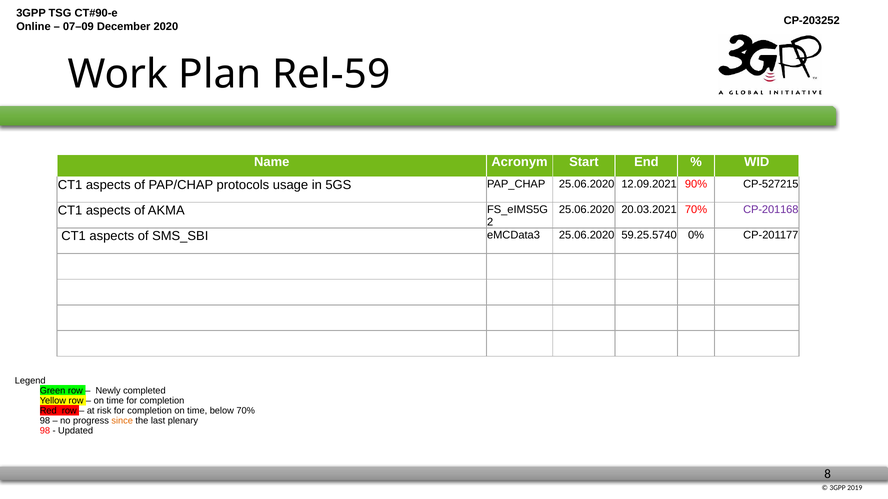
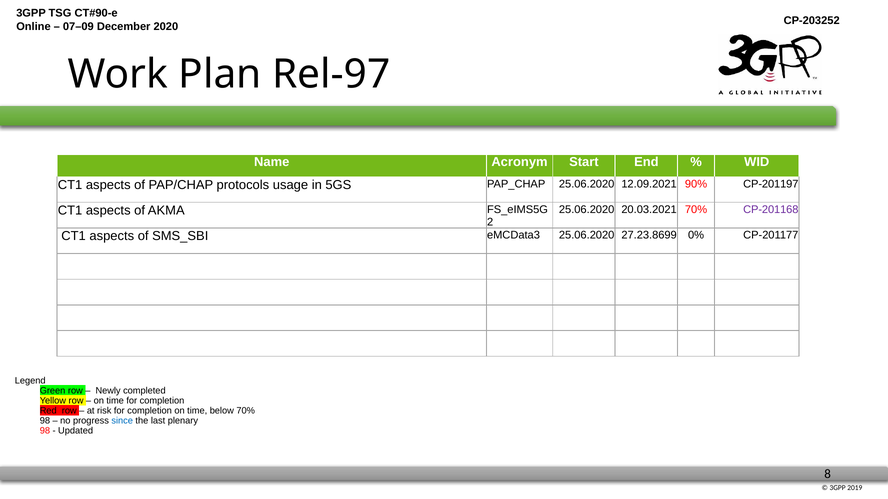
Rel-59: Rel-59 -> Rel-97
CP-527215: CP-527215 -> CP-201197
59.25.5740: 59.25.5740 -> 27.23.8699
since colour: orange -> blue
